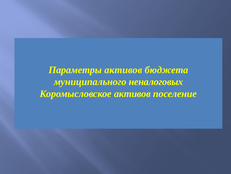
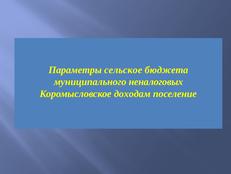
Параметры активов: активов -> сельское
Коромысловское активов: активов -> доходам
